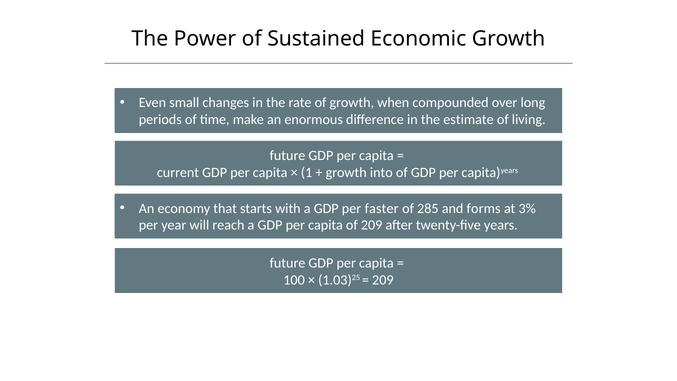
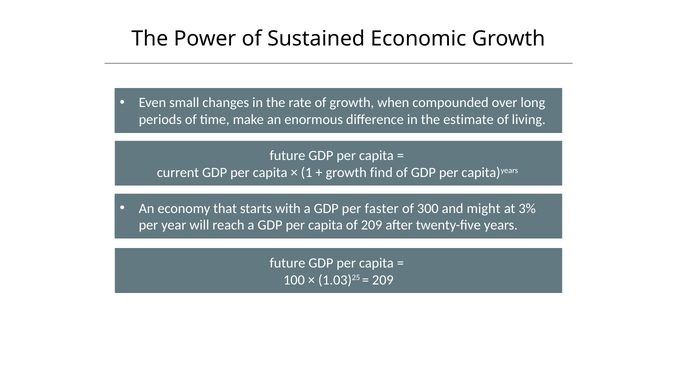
into: into -> find
285: 285 -> 300
forms: forms -> might
